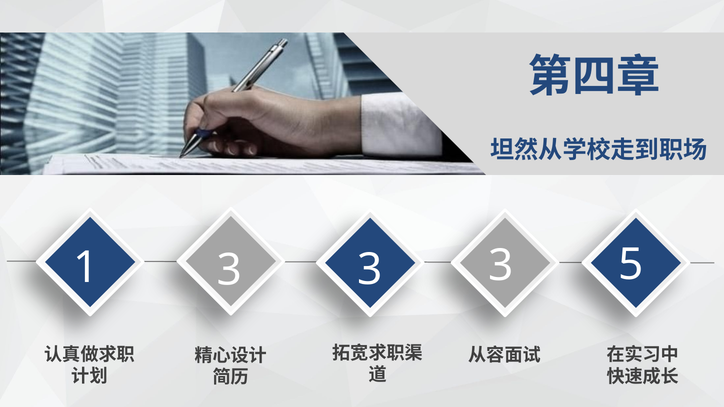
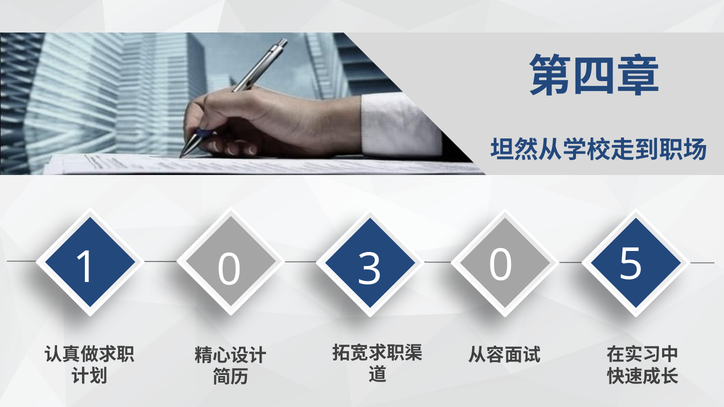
1 3: 3 -> 0
3 at (501, 266): 3 -> 0
